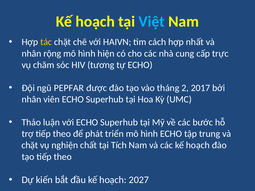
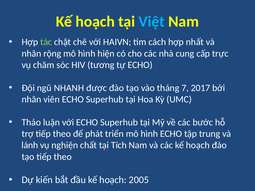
tác colour: yellow -> light green
PEPFAR: PEPFAR -> NHANH
2: 2 -> 7
chặt at (30, 145): chặt -> lánh
2027: 2027 -> 2005
